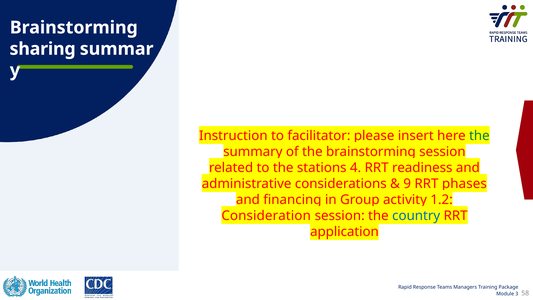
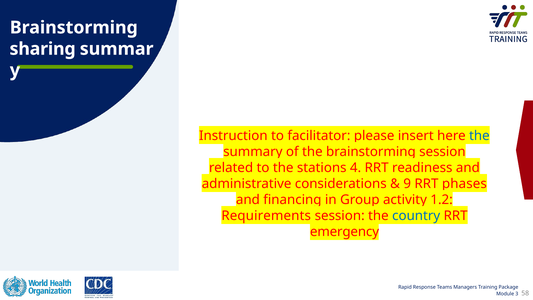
the at (479, 136) colour: green -> blue
Consideration: Consideration -> Requirements
application: application -> emergency
